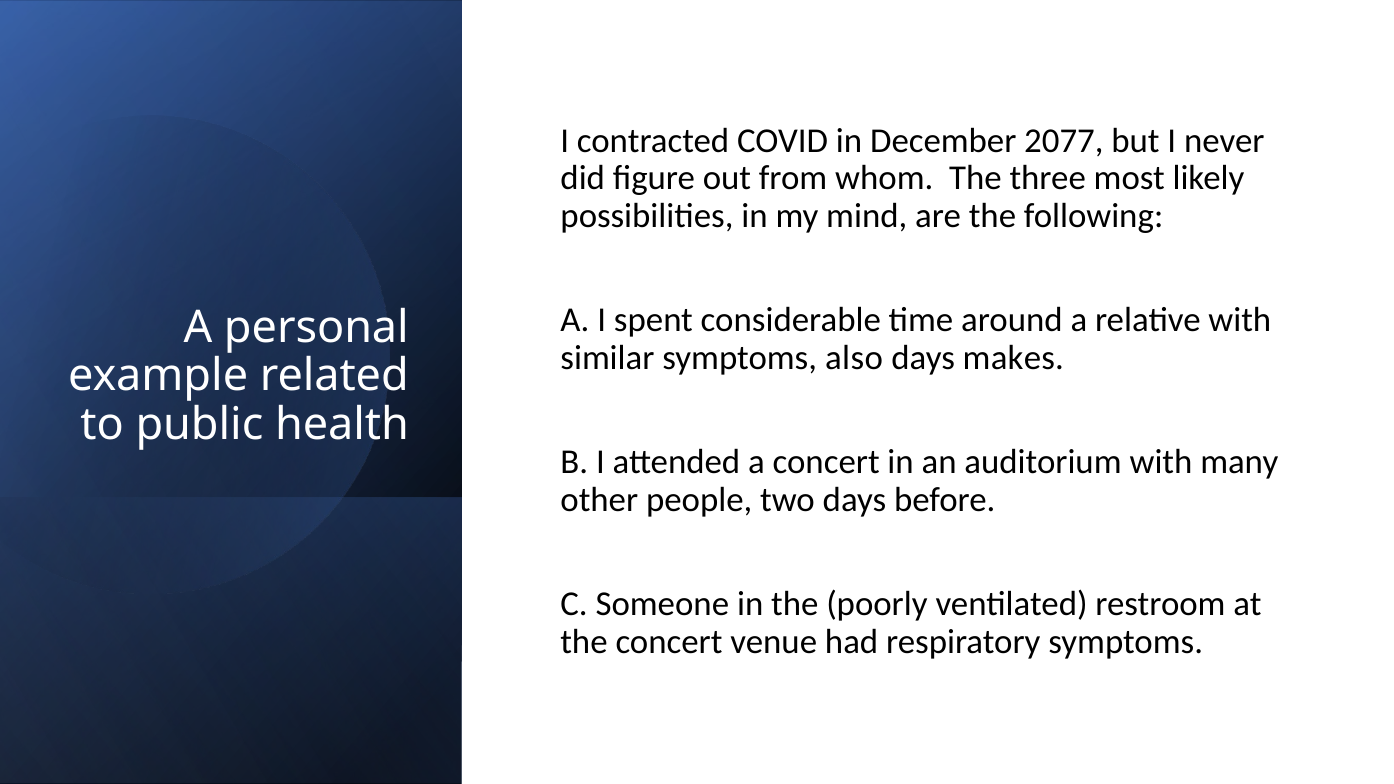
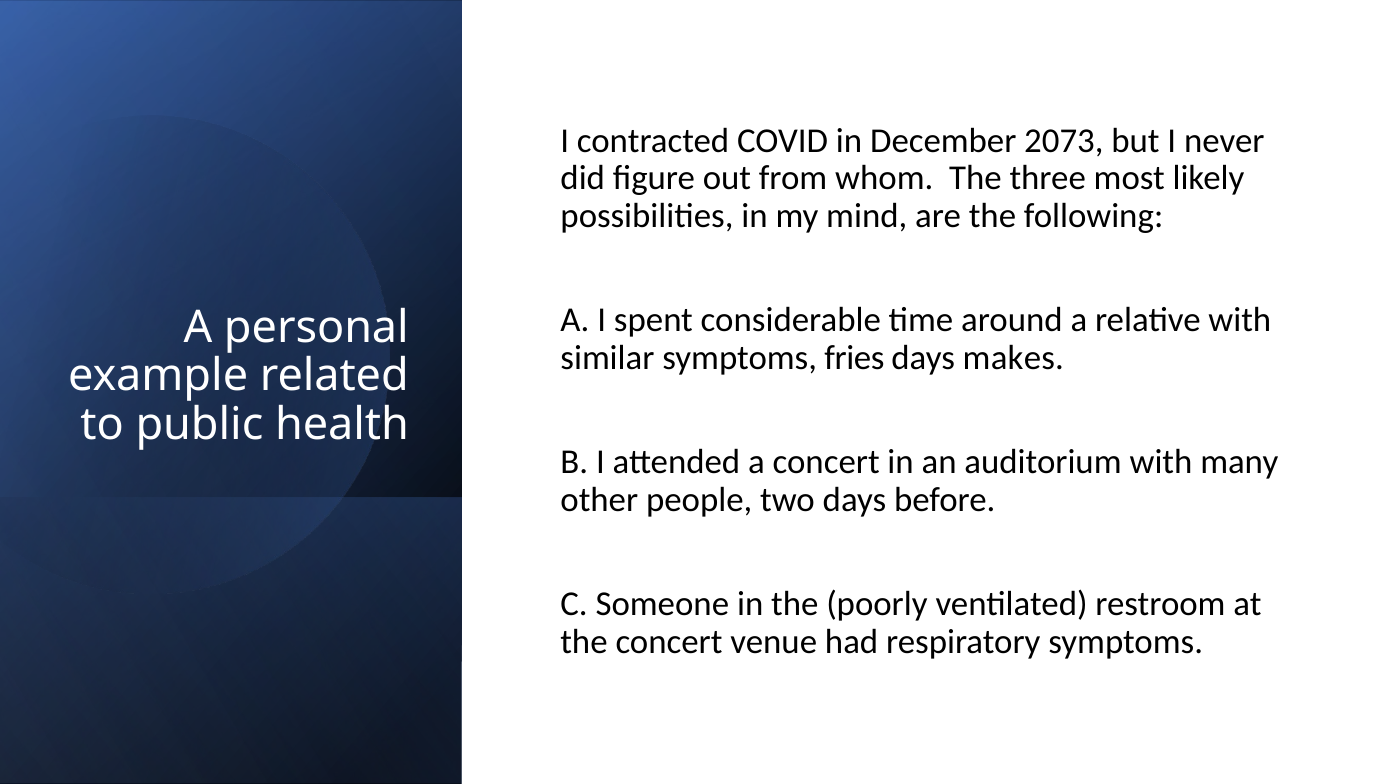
2077: 2077 -> 2073
also: also -> fries
